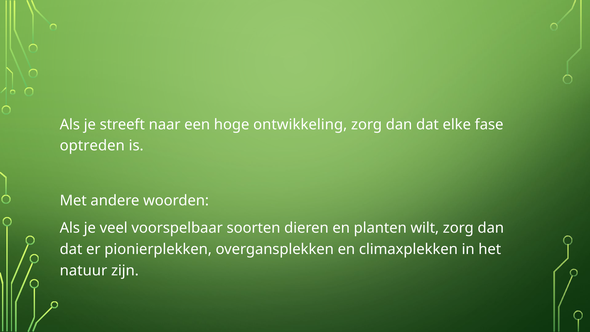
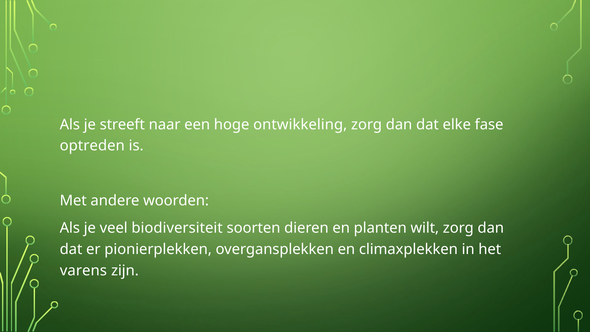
voorspelbaar: voorspelbaar -> biodiversiteit
natuur: natuur -> varens
